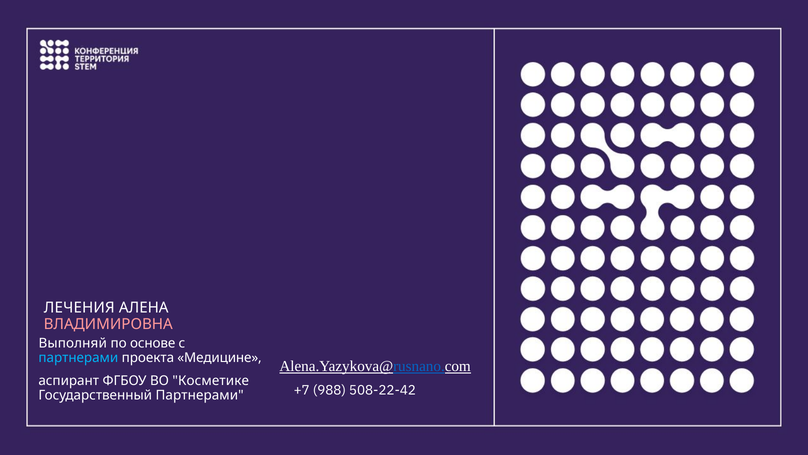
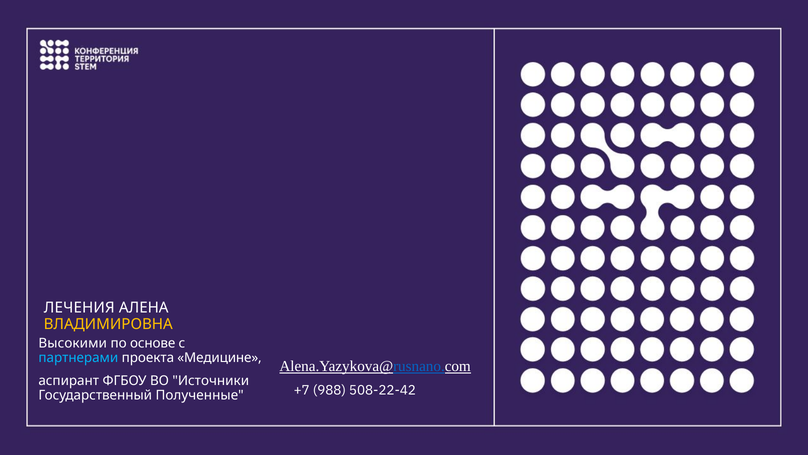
ВЛАДИМИРОВНА colour: pink -> yellow
Выполняй: Выполняй -> Высокими
Косметике: Косметике -> Источники
Государственный Партнерами: Партнерами -> Полученные
